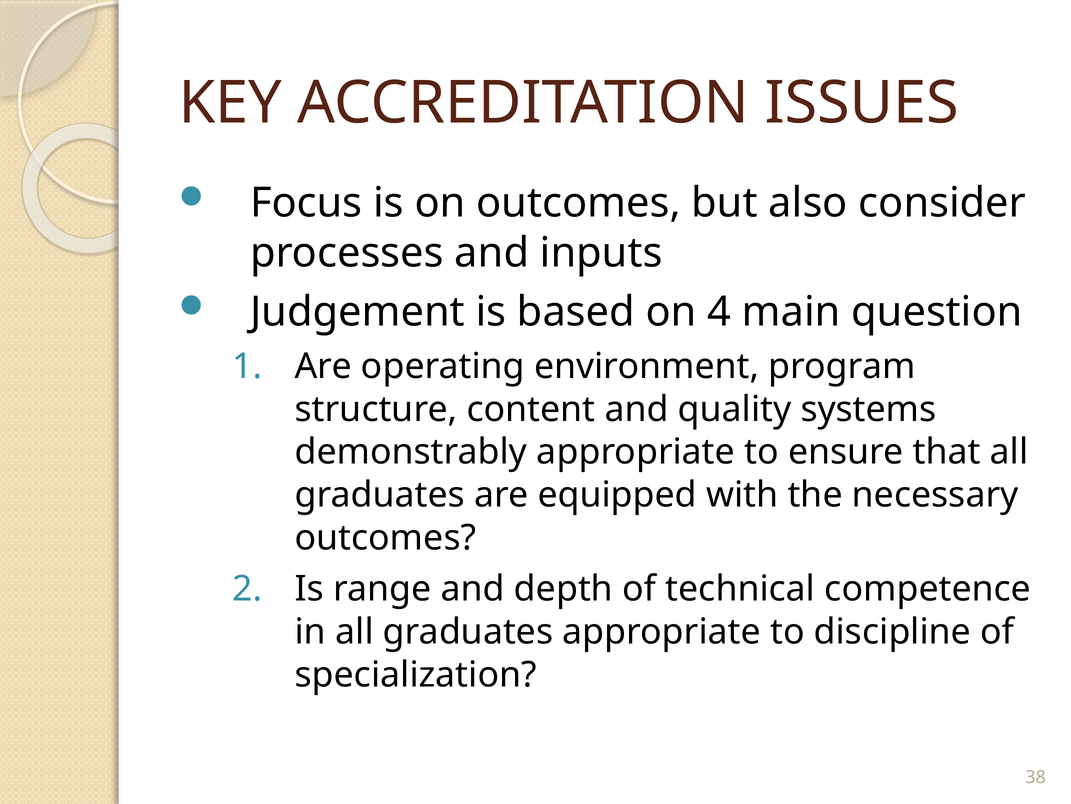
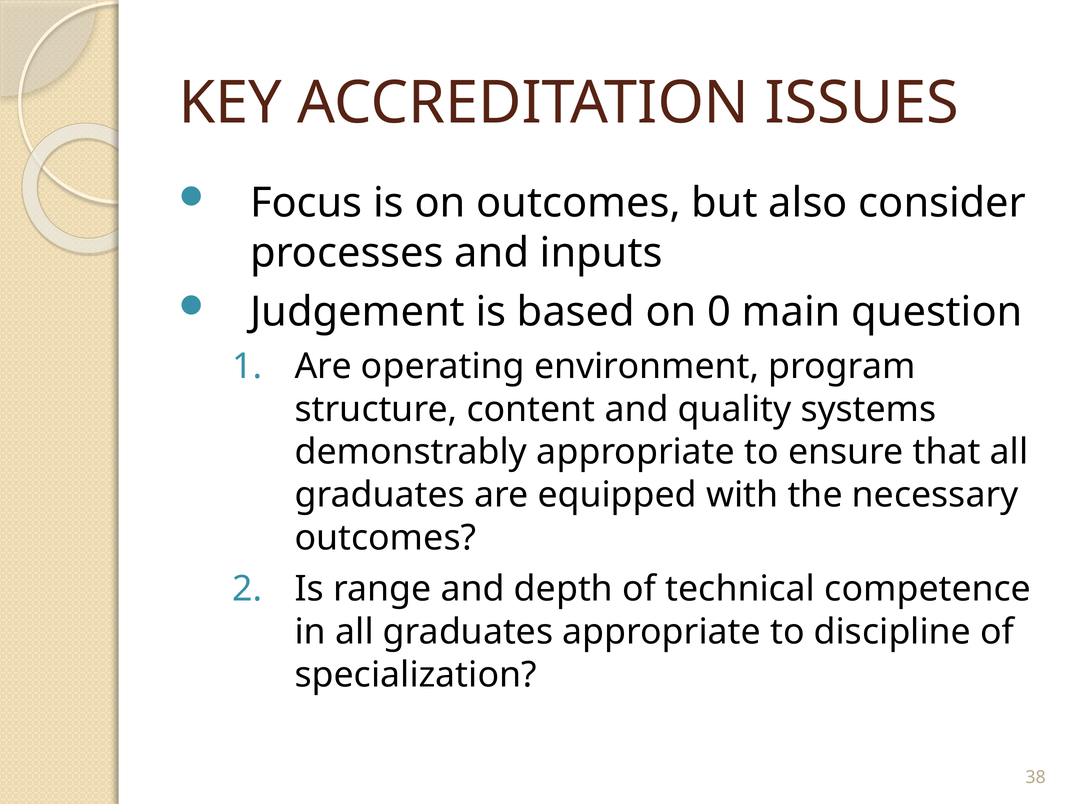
4: 4 -> 0
